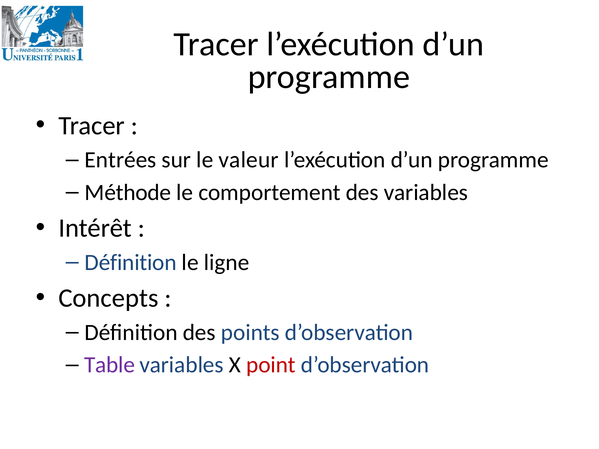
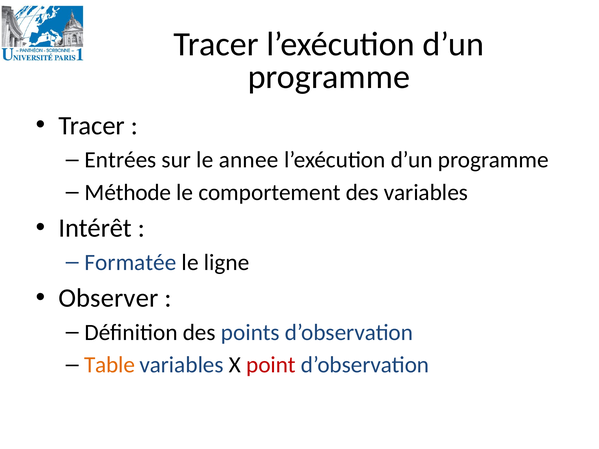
valeur: valeur -> annee
Définition at (131, 263): Définition -> Formatée
Concepts: Concepts -> Observer
Table colour: purple -> orange
